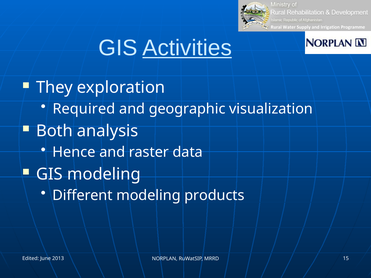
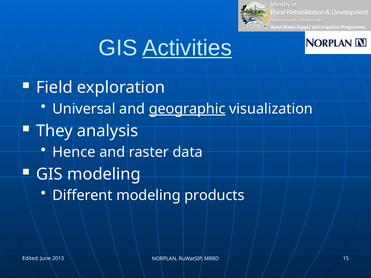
They: They -> Field
Required: Required -> Universal
geographic underline: none -> present
Both: Both -> They
